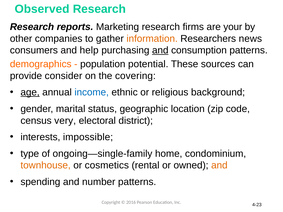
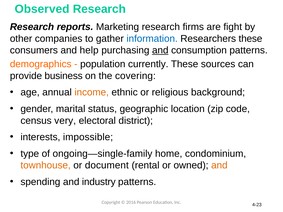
your: your -> fight
information colour: orange -> blue
Researchers news: news -> these
potential: potential -> currently
consider: consider -> business
age underline: present -> none
income colour: blue -> orange
cosmetics: cosmetics -> document
number: number -> industry
